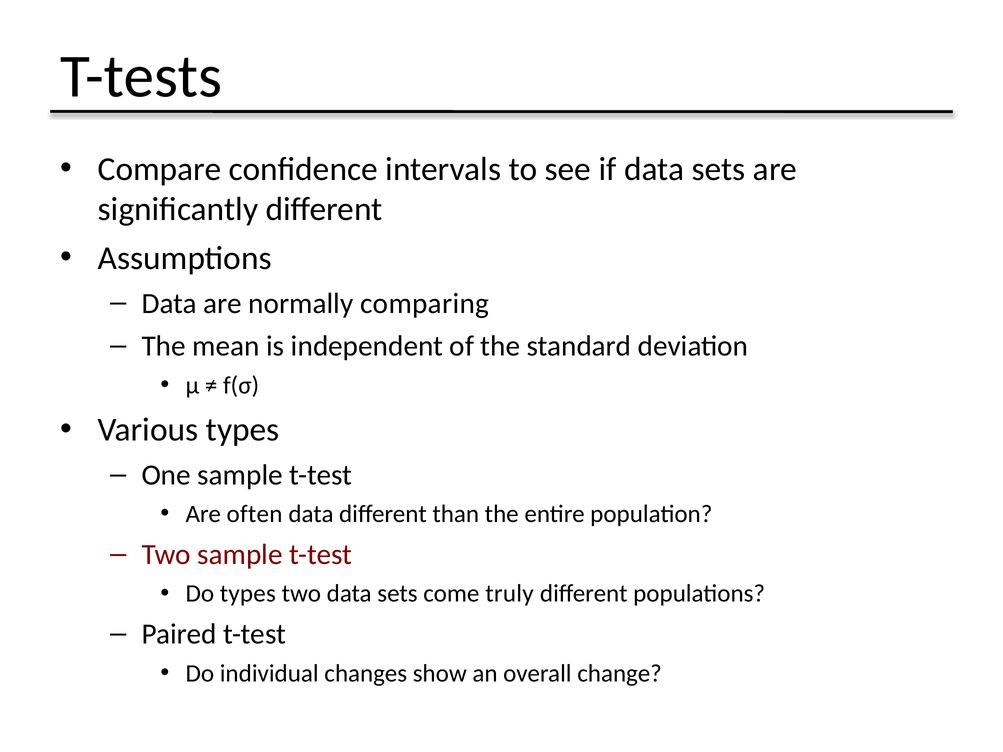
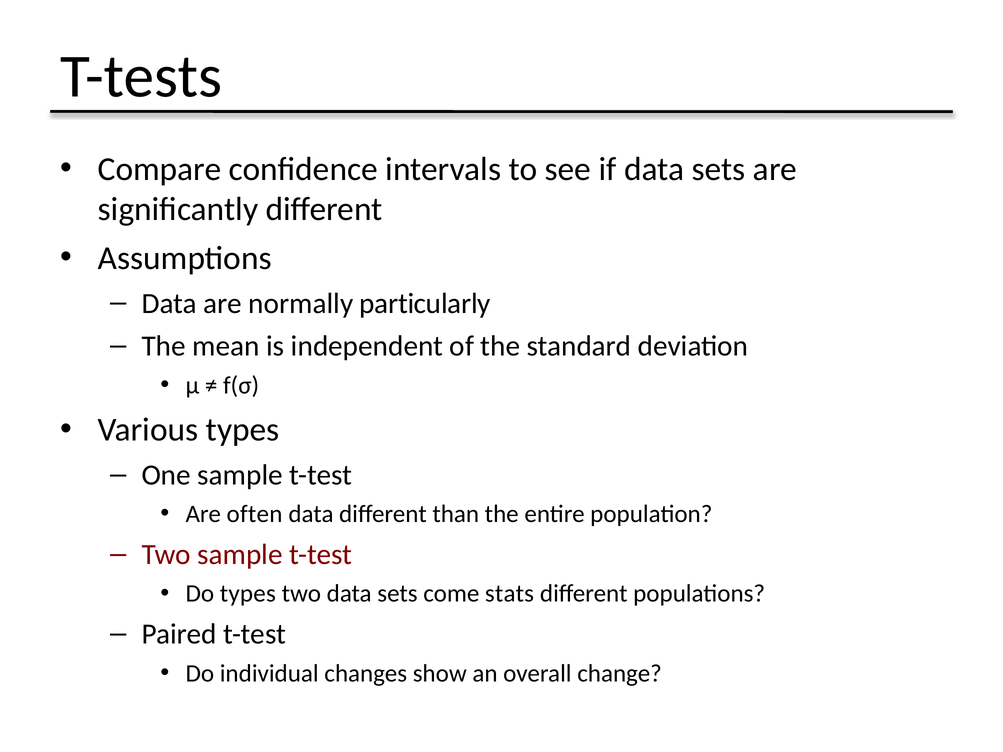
comparing: comparing -> particularly
truly: truly -> stats
